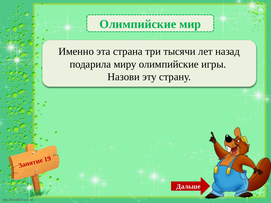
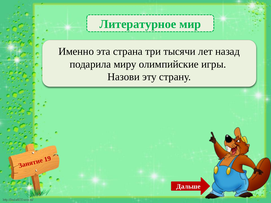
Олимпийские at (138, 24): Олимпийские -> Литературное
